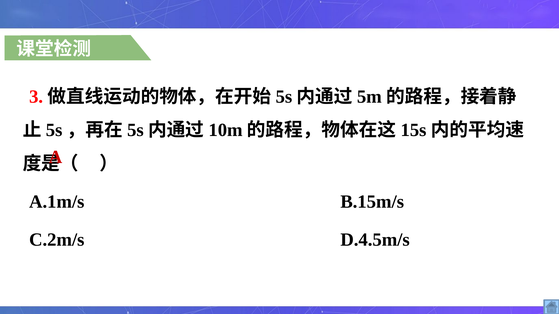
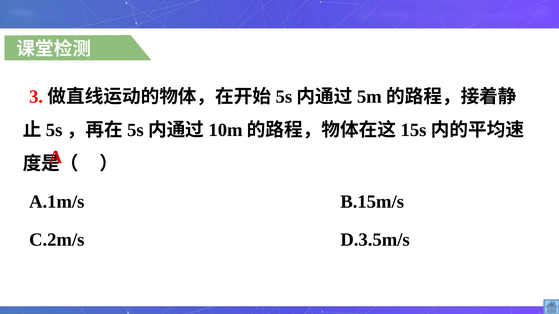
D.4.5m/s: D.4.5m/s -> D.3.5m/s
